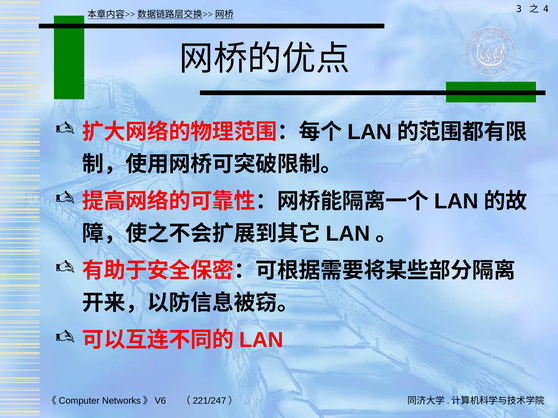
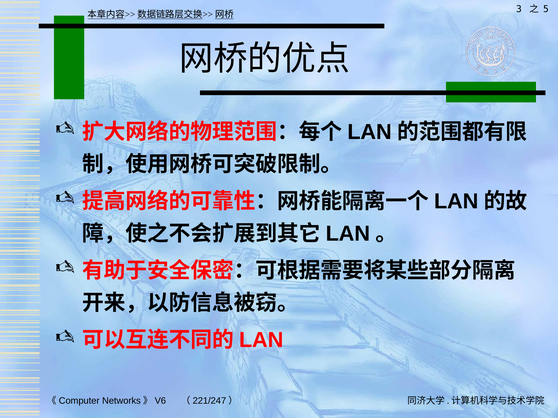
4: 4 -> 5
